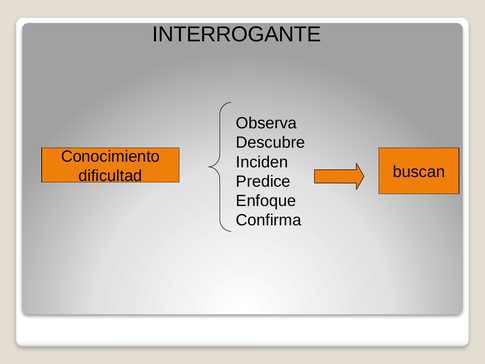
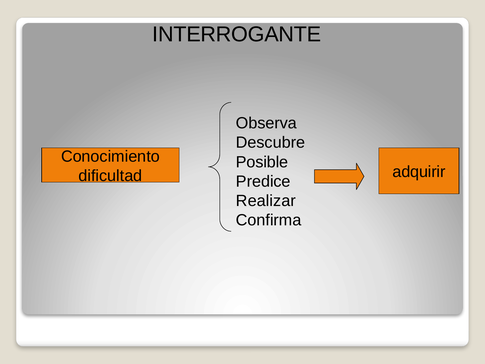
Inciden: Inciden -> Posible
buscan: buscan -> adquirir
Enfoque: Enfoque -> Realizar
